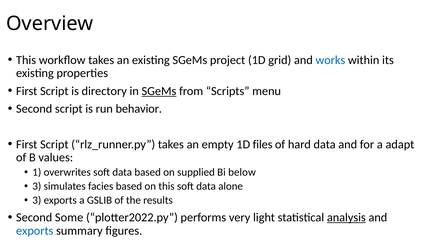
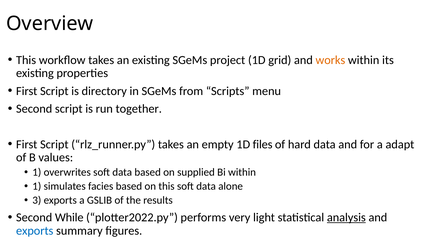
works colour: blue -> orange
SGeMs at (159, 91) underline: present -> none
behavior: behavior -> together
Bi below: below -> within
3 at (37, 187): 3 -> 1
Some: Some -> While
